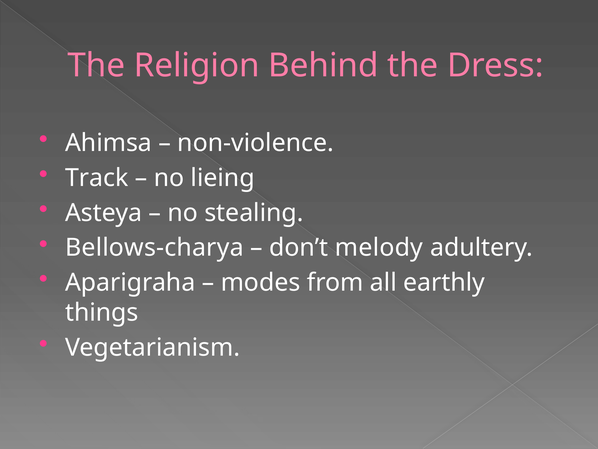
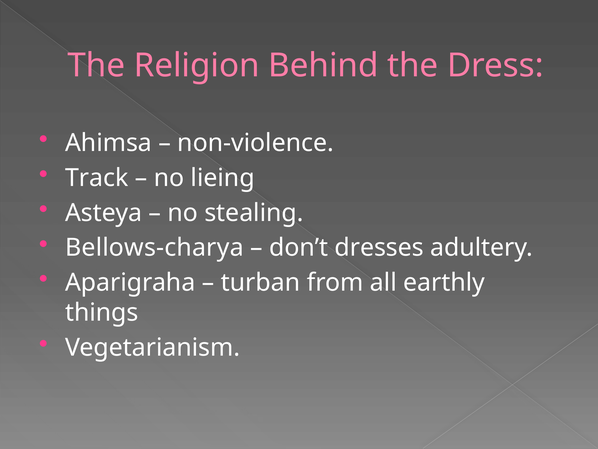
melody: melody -> dresses
modes: modes -> turban
